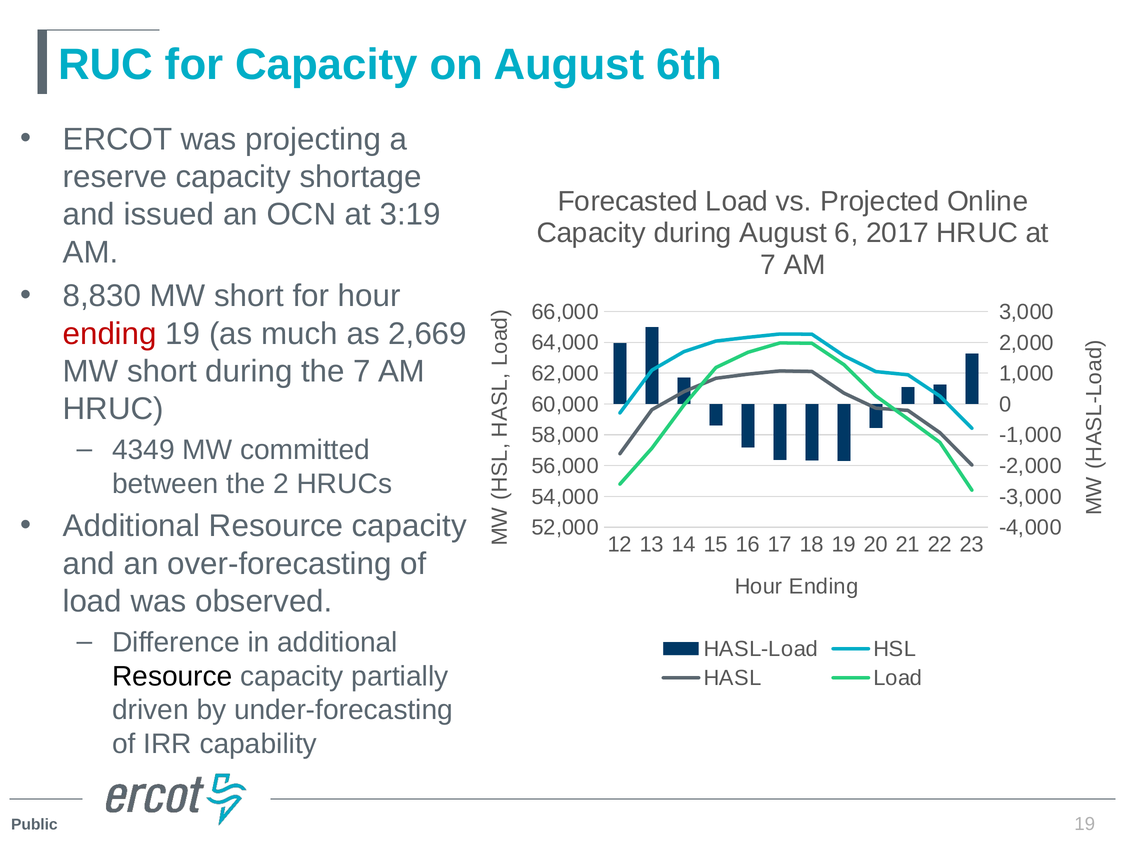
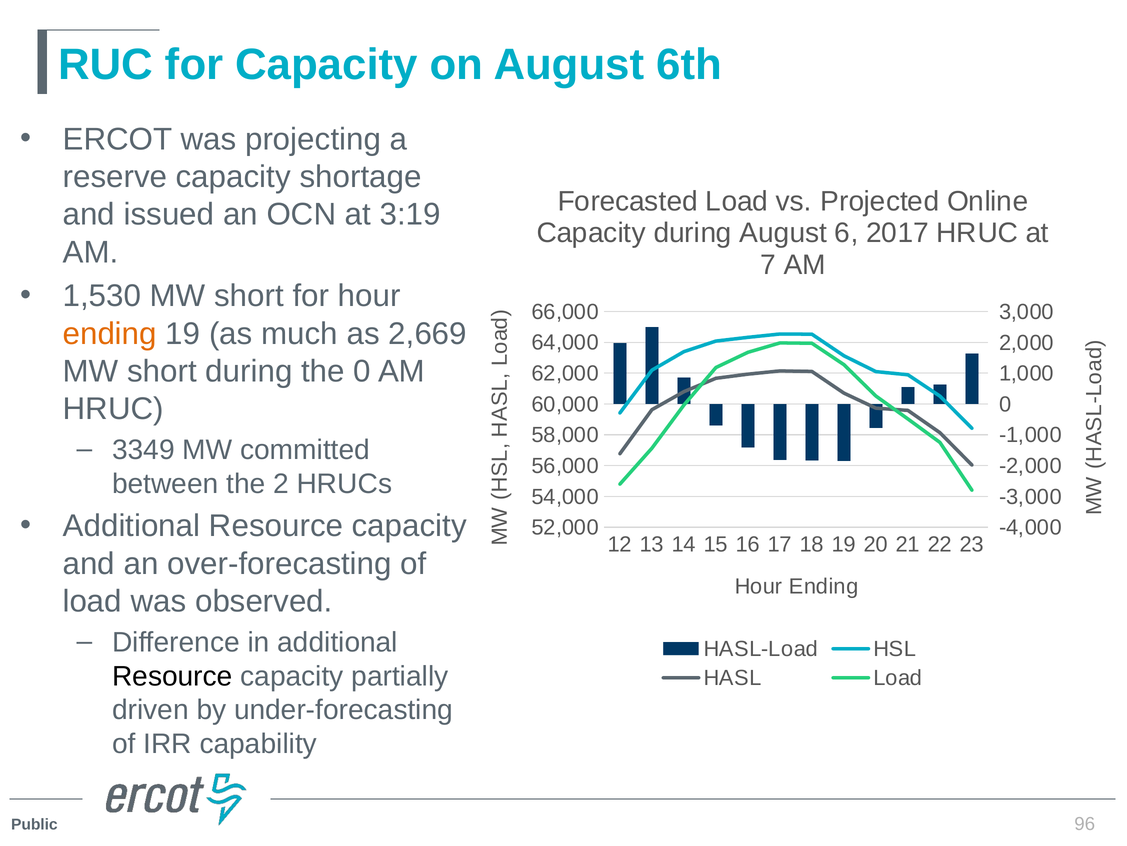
8,830: 8,830 -> 1,530
ending at (110, 333) colour: red -> orange
the 7: 7 -> 0
4349: 4349 -> 3349
19 at (1085, 824): 19 -> 96
